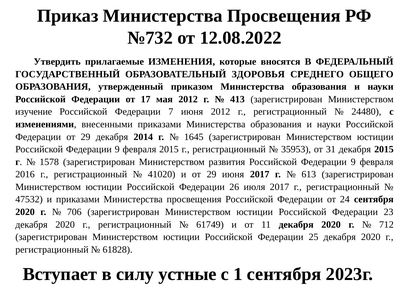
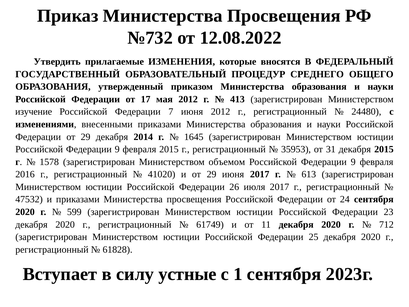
ЗДОРОВЬЯ: ЗДОРОВЬЯ -> ПРОЦЕДУР
развития: развития -> объемом
706: 706 -> 599
